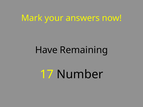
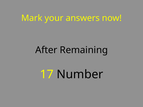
Have: Have -> After
